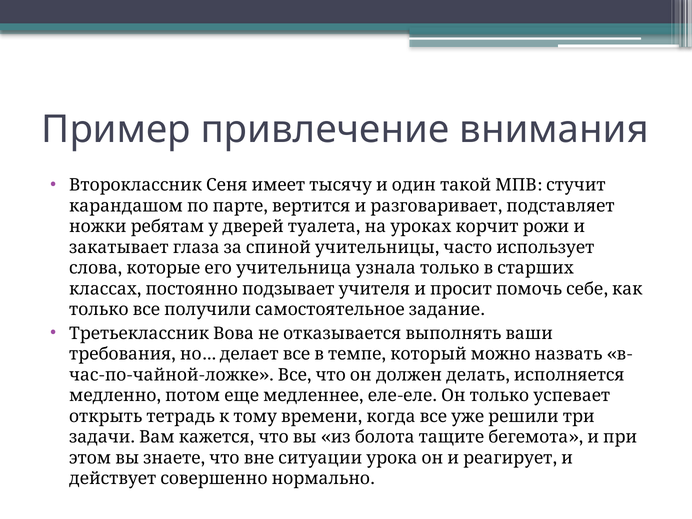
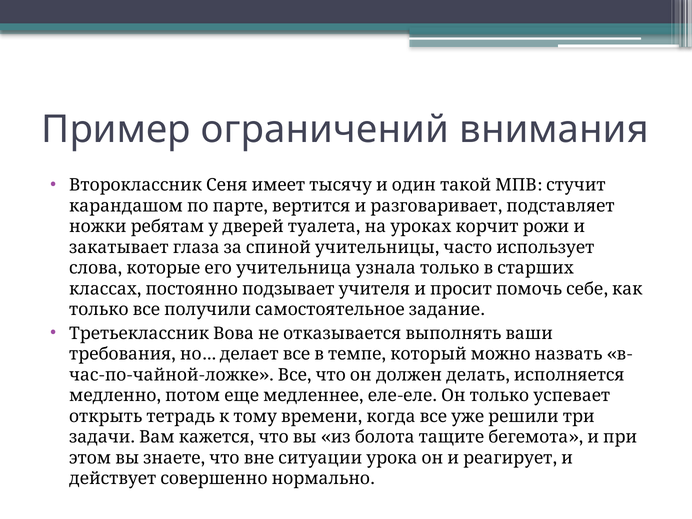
привлечение: привлечение -> ограничений
